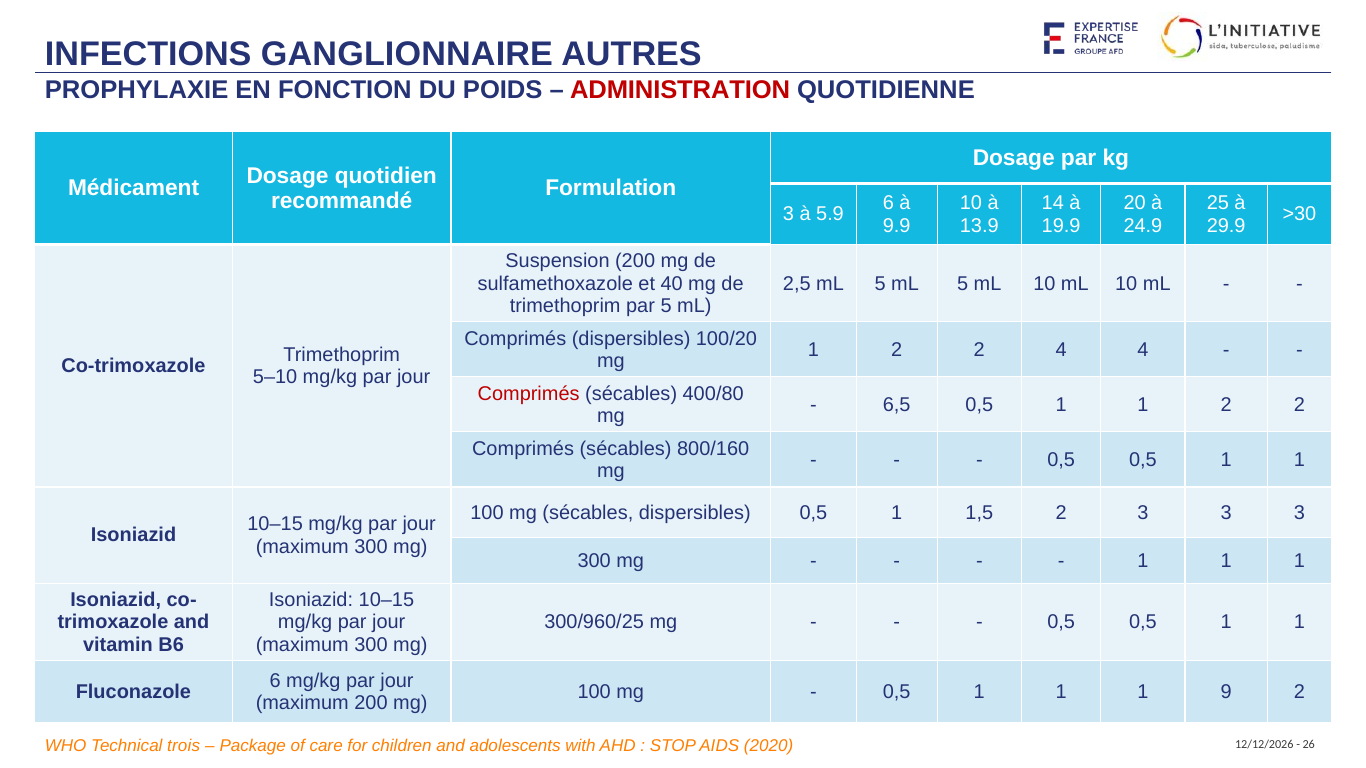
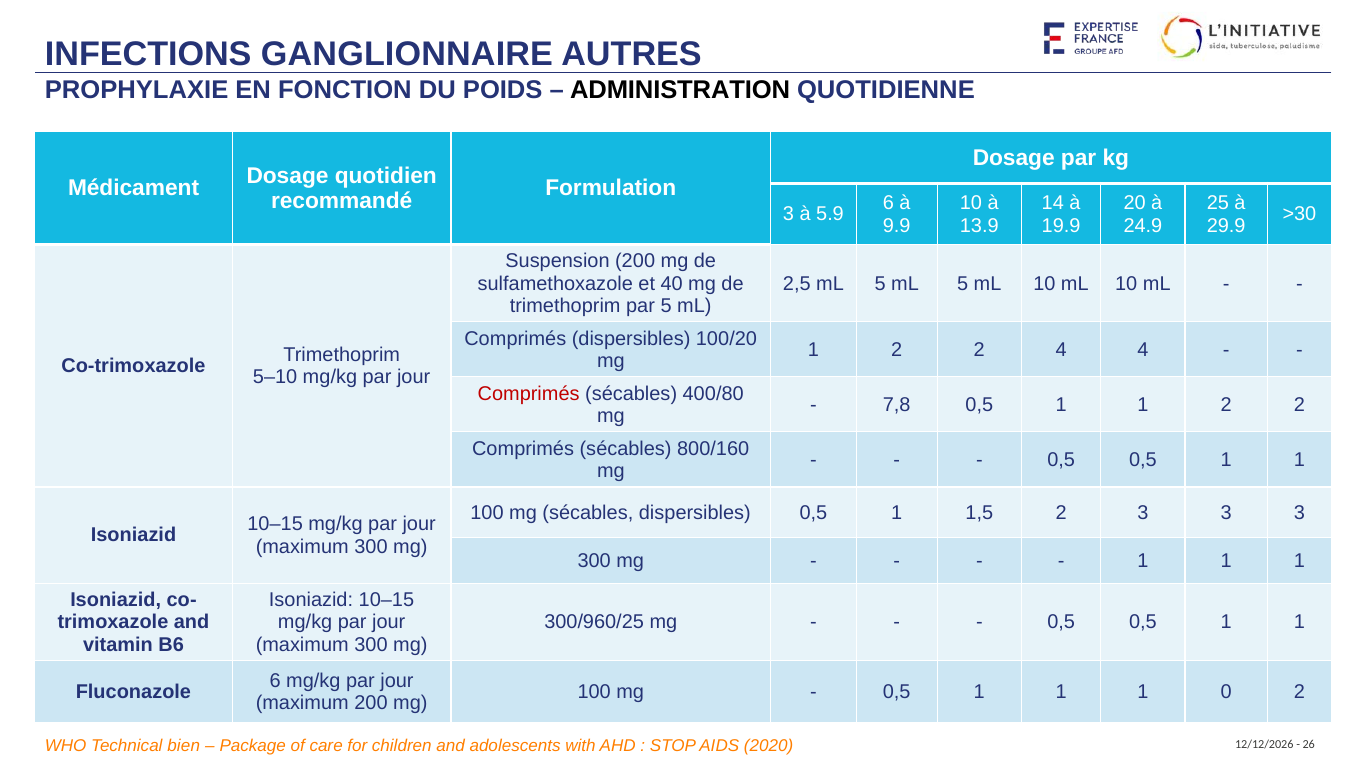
ADMINISTRATION colour: red -> black
6,5: 6,5 -> 7,8
9: 9 -> 0
trois: trois -> bien
